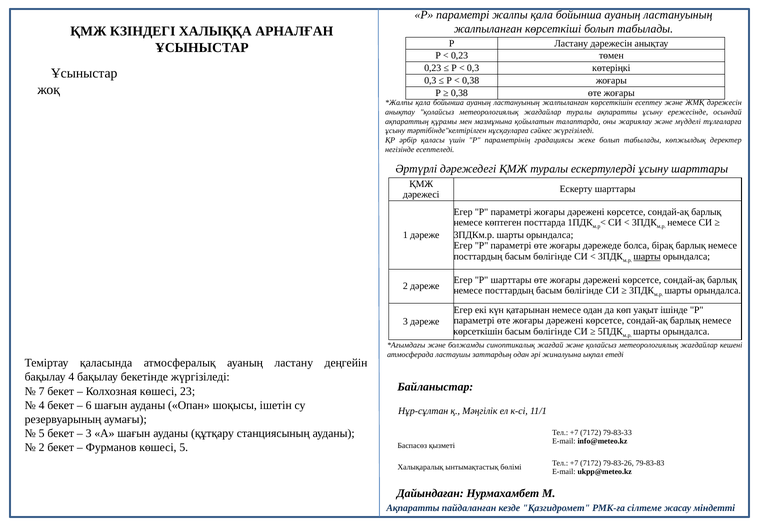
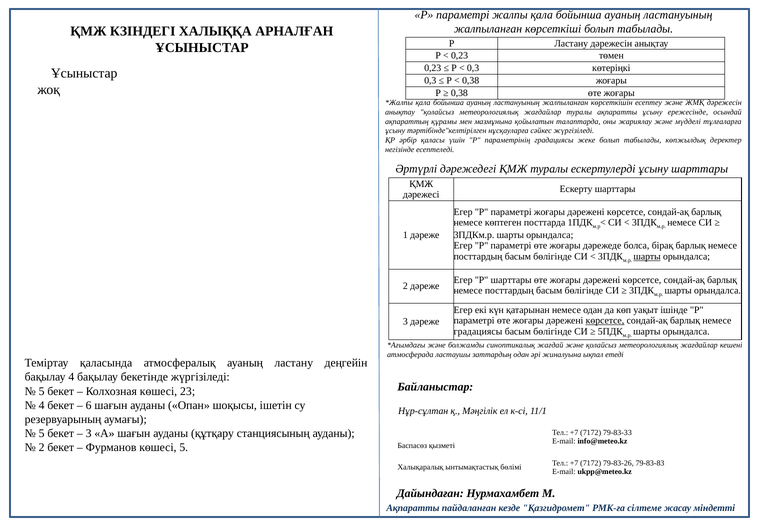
көрсетсе at (605, 320) underline: none -> present
көрсеткішін at (478, 331): көрсеткішін -> градациясы
7 at (42, 391): 7 -> 5
